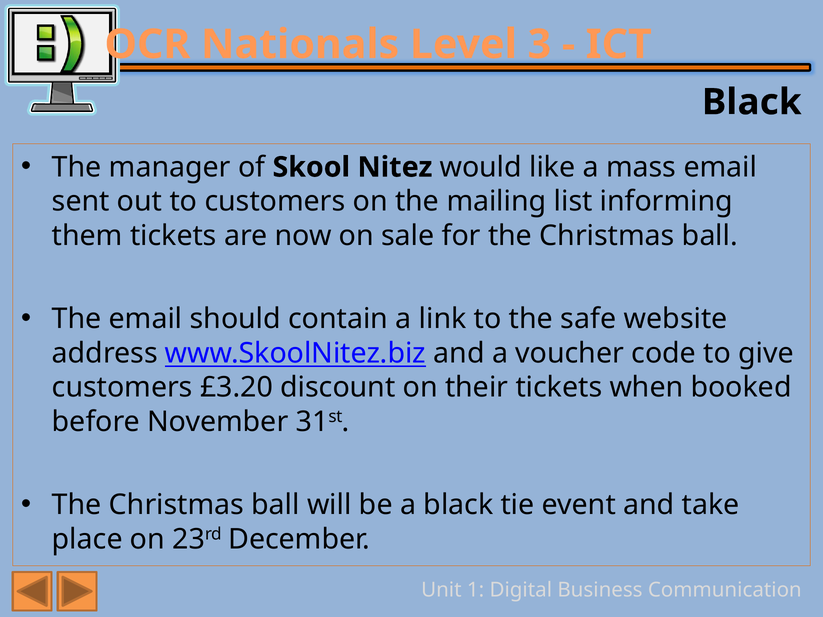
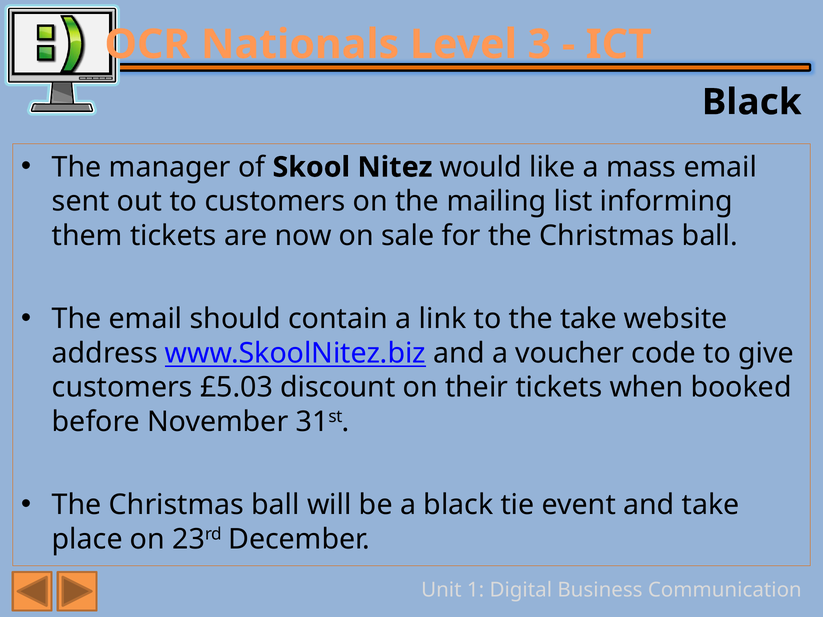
the safe: safe -> take
£3.20: £3.20 -> £5.03
